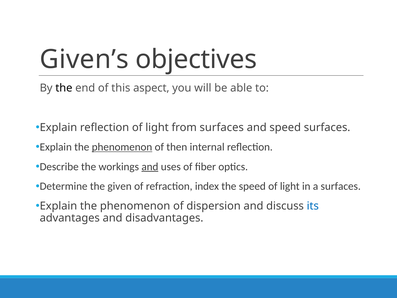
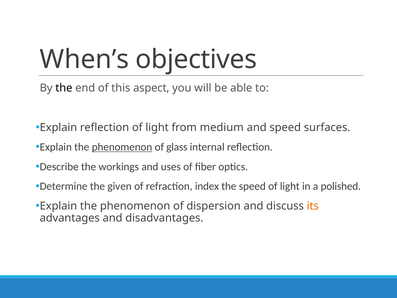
Given’s: Given’s -> When’s
from surfaces: surfaces -> medium
then: then -> glass
and at (150, 167) underline: present -> none
a surfaces: surfaces -> polished
its colour: blue -> orange
